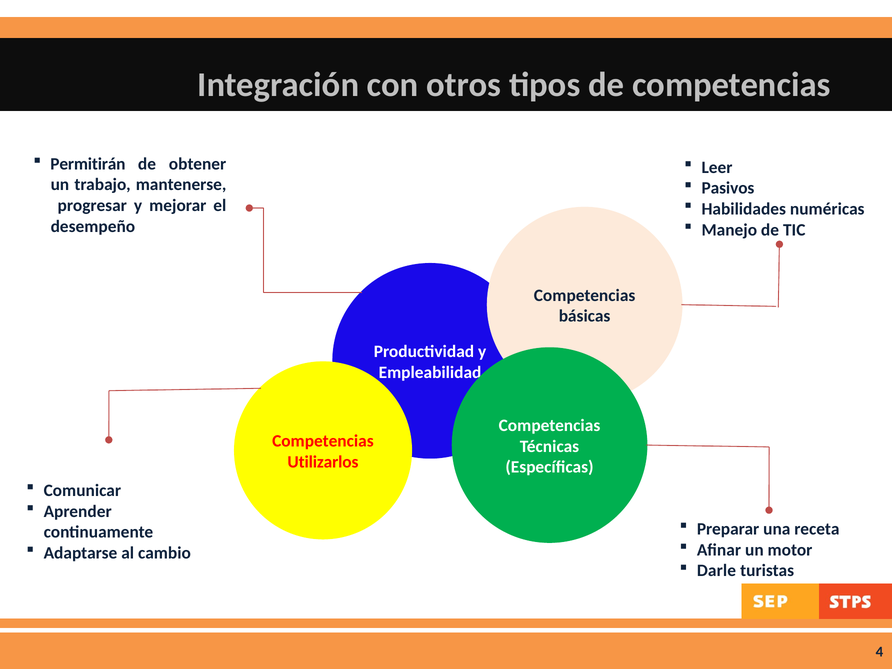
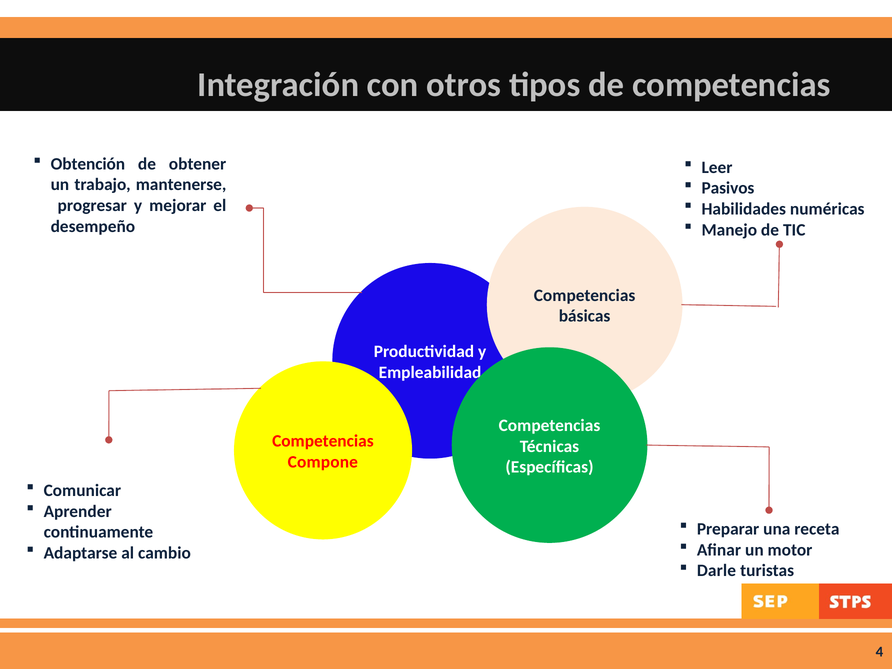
Permitirán: Permitirán -> Obtención
Utilizarlos: Utilizarlos -> Compone
